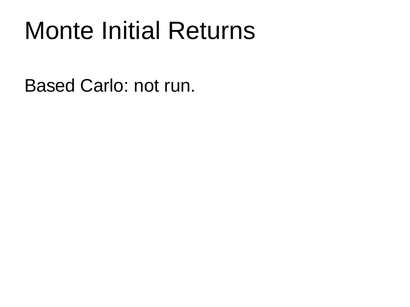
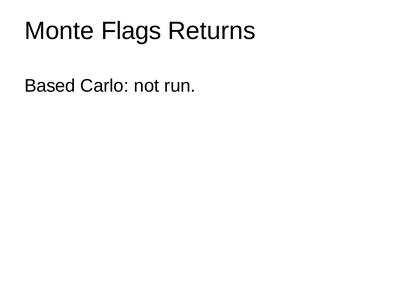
Initial: Initial -> Flags
